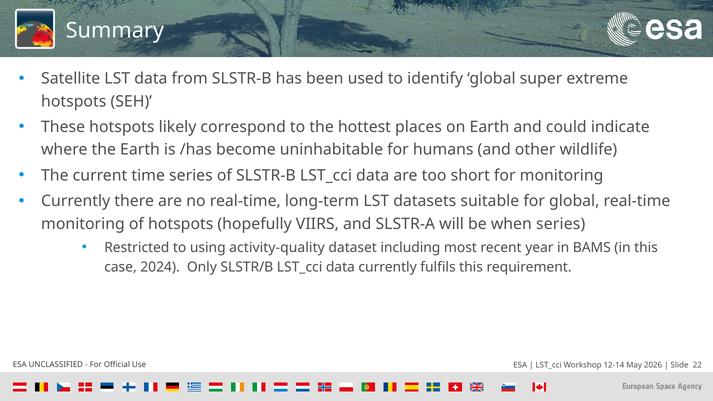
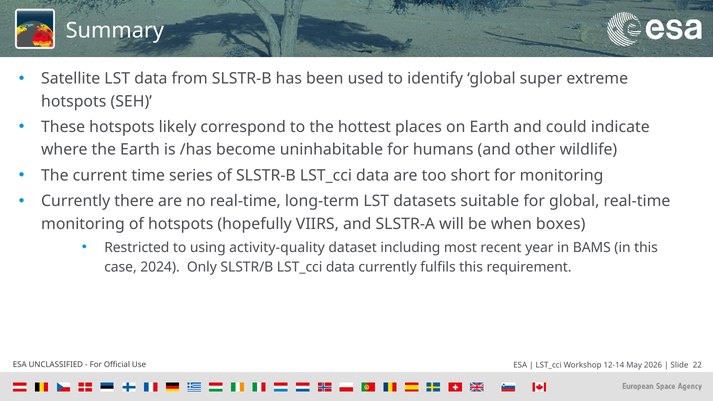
when series: series -> boxes
